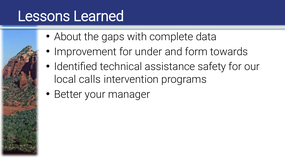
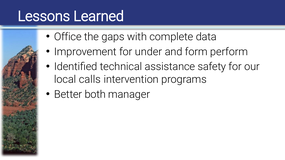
About: About -> Office
towards: towards -> perform
your: your -> both
